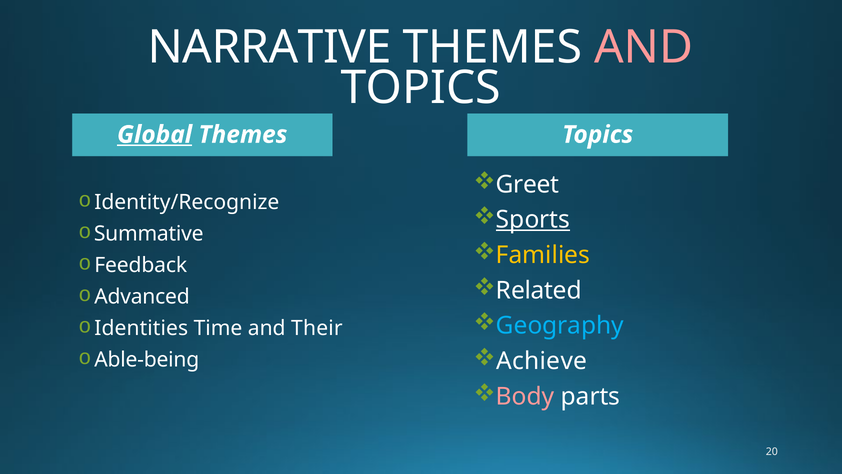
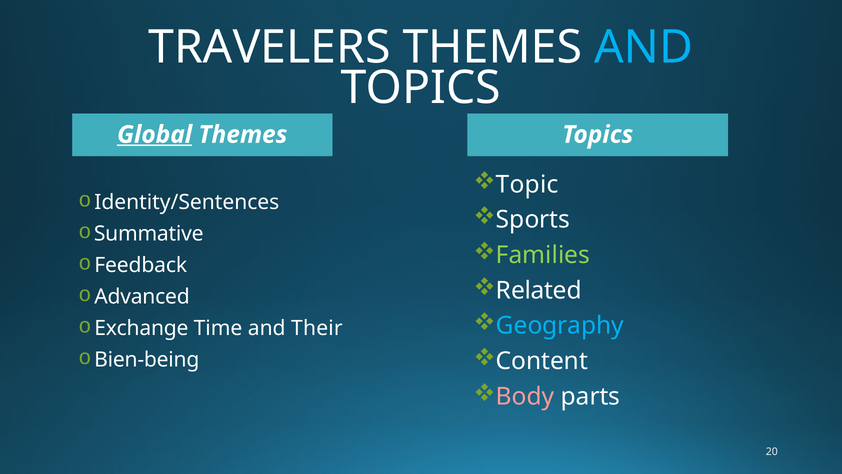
NARRATIVE: NARRATIVE -> TRAVELERS
AND at (644, 48) colour: pink -> light blue
Greet: Greet -> Topic
Identity/Recognize: Identity/Recognize -> Identity/Sentences
Sports underline: present -> none
Families colour: yellow -> light green
Identities: Identities -> Exchange
Achieve: Achieve -> Content
Able-being: Able-being -> Bien-being
